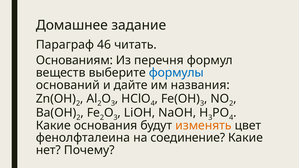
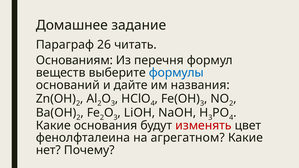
46: 46 -> 26
изменять colour: orange -> red
соединение: соединение -> агрегатном
